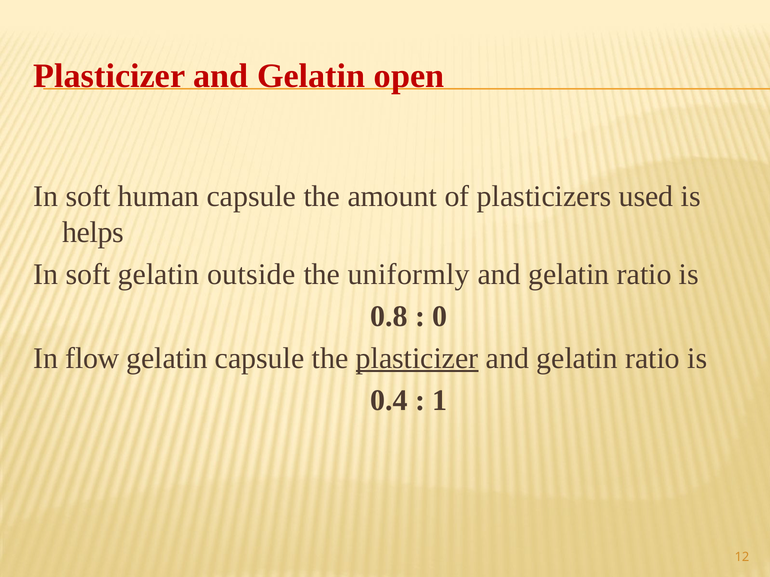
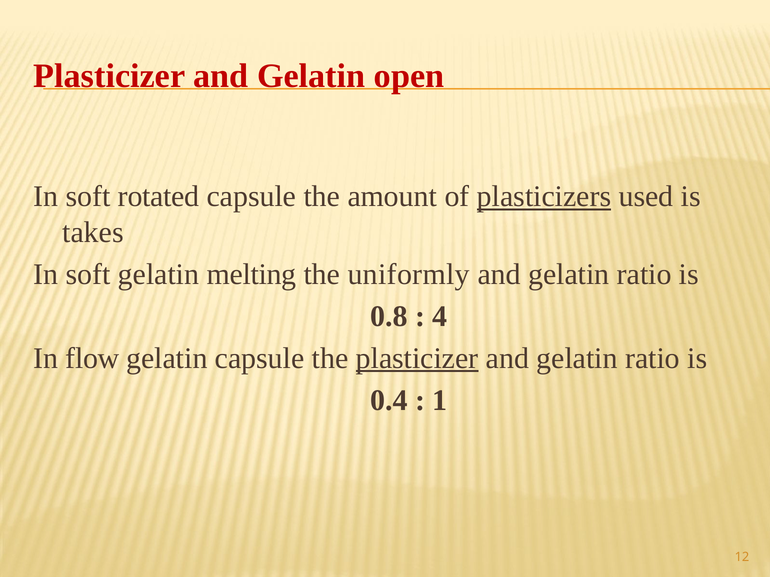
human: human -> rotated
plasticizers underline: none -> present
helps: helps -> takes
outside: outside -> melting
0: 0 -> 4
